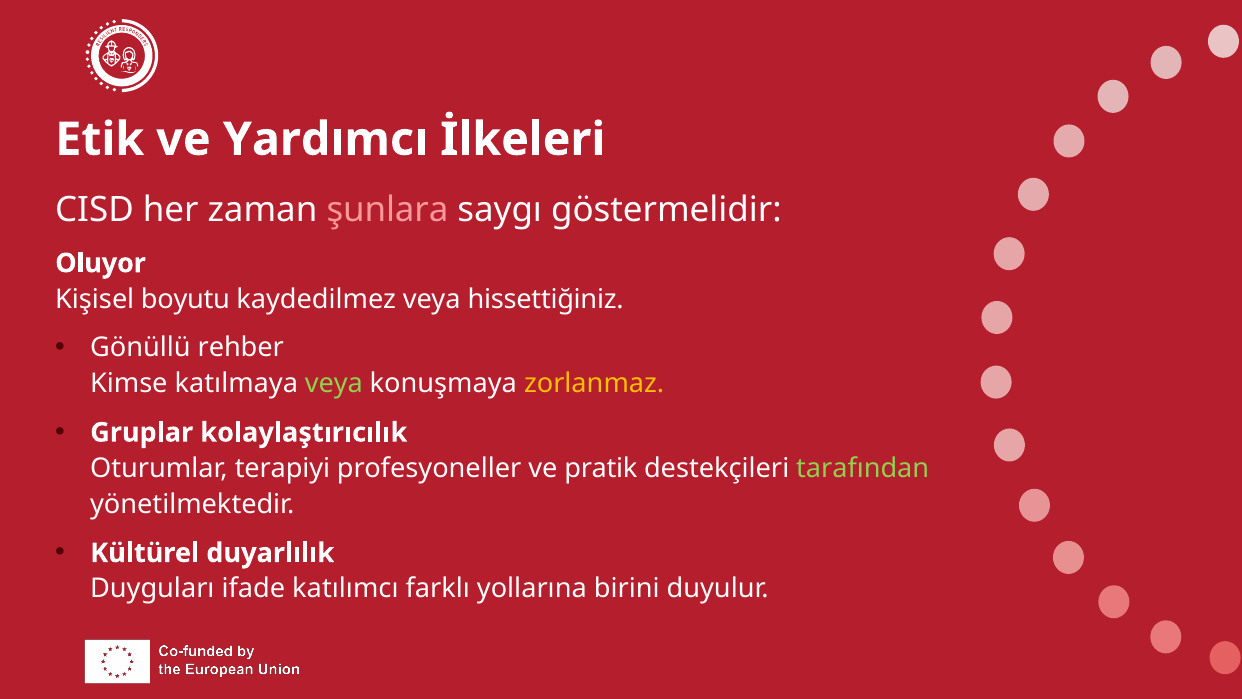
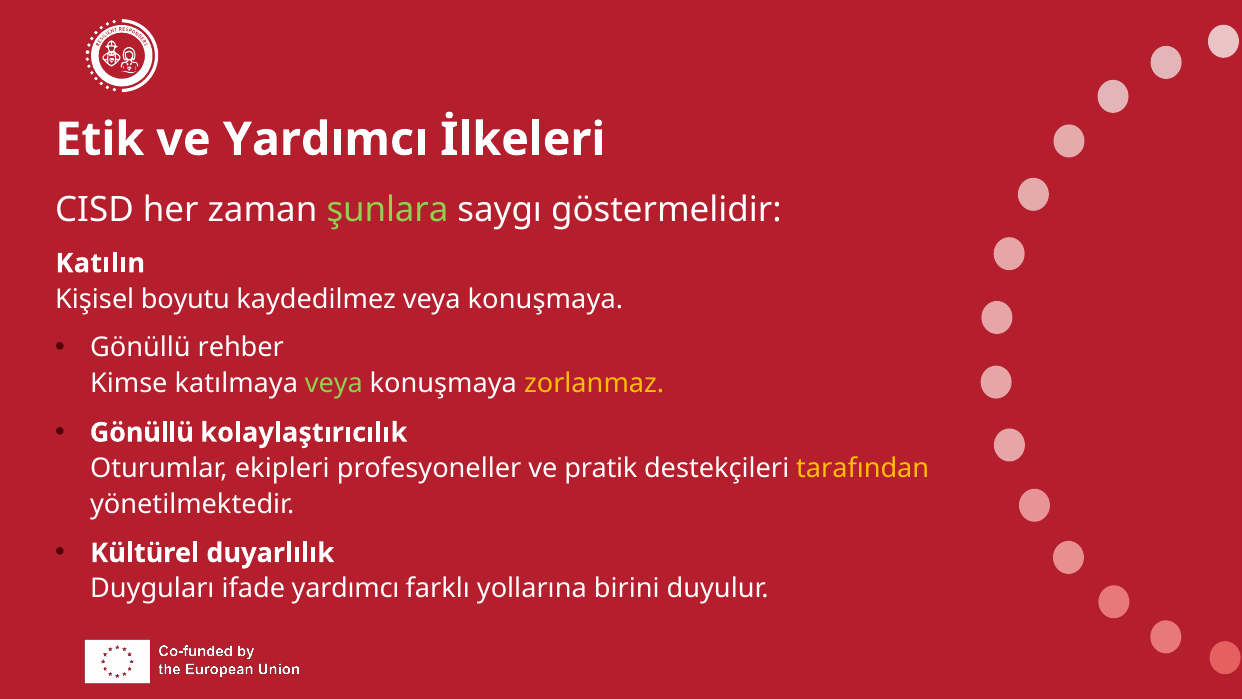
şunlara colour: pink -> light green
Oluyor: Oluyor -> Katılın
kaydedilmez veya hissettiğiniz: hissettiğiniz -> konuşmaya
Gruplar at (142, 432): Gruplar -> Gönüllü
terapiyi: terapiyi -> ekipleri
tarafından colour: light green -> yellow
ifade katılımcı: katılımcı -> yardımcı
